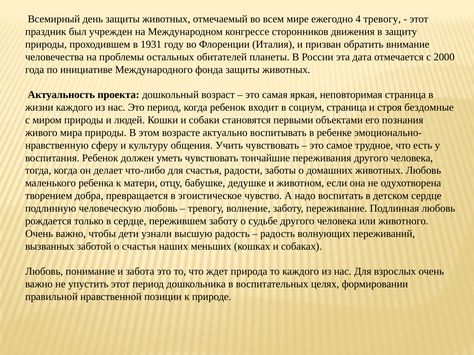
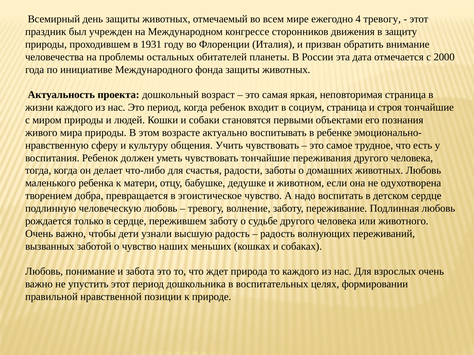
строя бездомные: бездомные -> тончайшие
о счастья: счастья -> чувство
